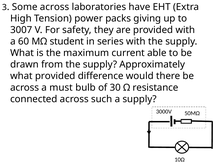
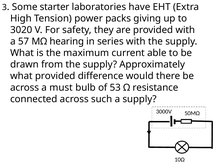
Some across: across -> starter
3007: 3007 -> 3020
60: 60 -> 57
student: student -> hearing
30: 30 -> 53
